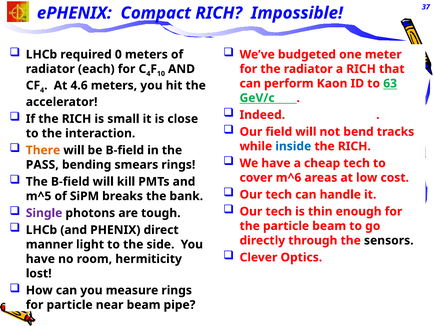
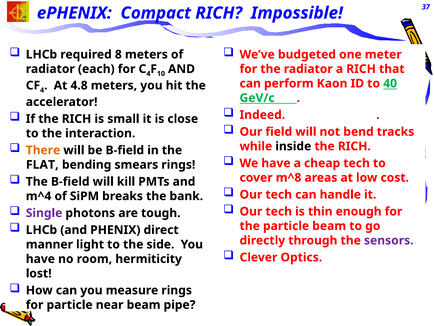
0: 0 -> 8
63: 63 -> 40
4.6: 4.6 -> 4.8
inside colour: blue -> black
PASS: PASS -> FLAT
m^6: m^6 -> m^8
m^5: m^5 -> m^4
sensors colour: black -> purple
